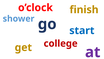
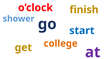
college colour: red -> orange
